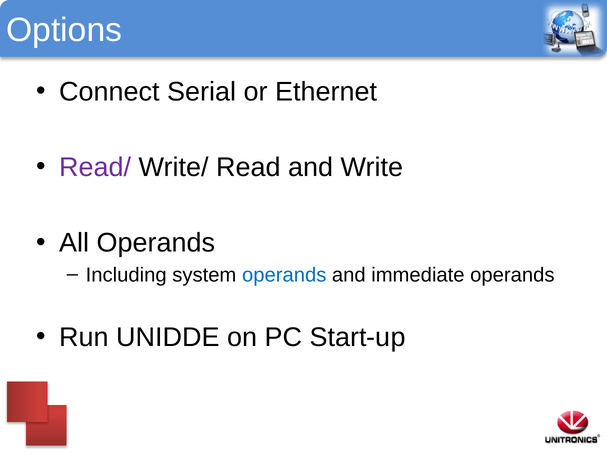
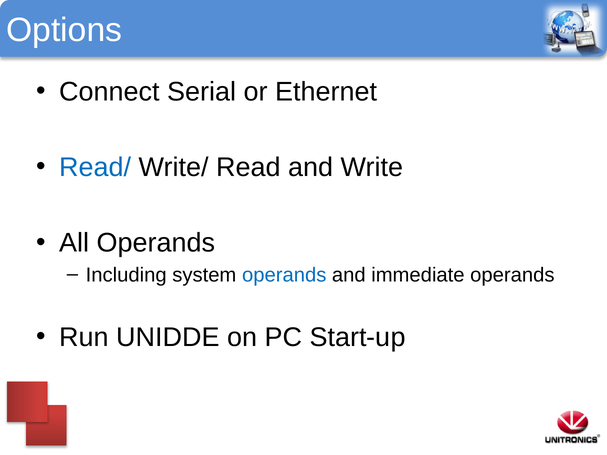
Read/ colour: purple -> blue
